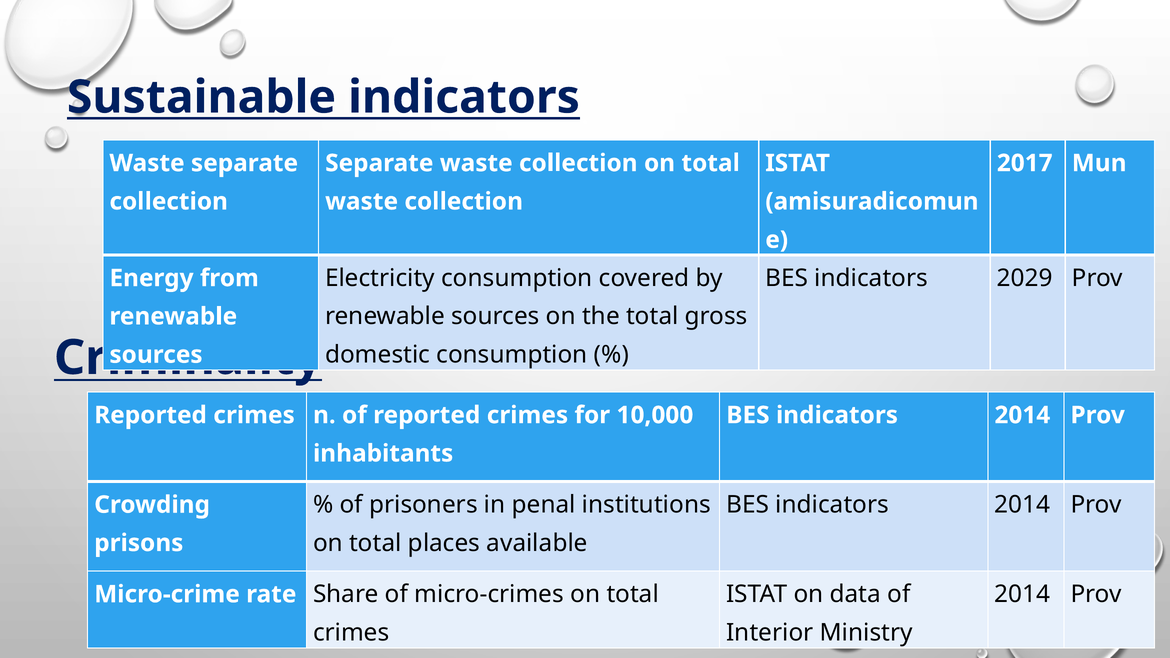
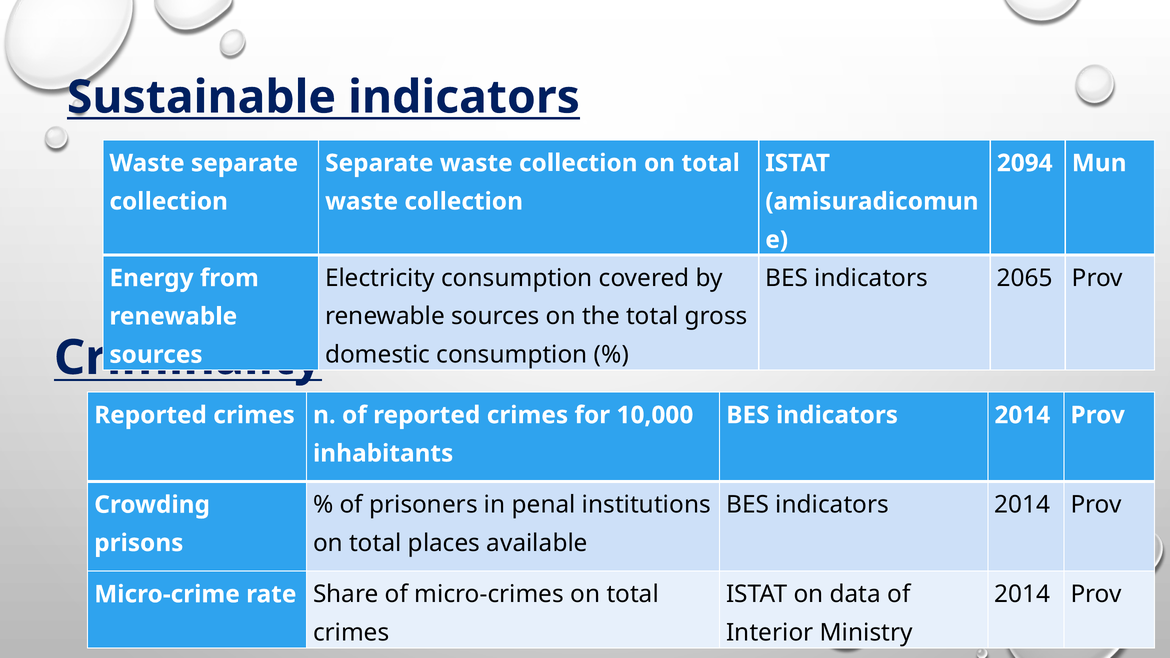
2017: 2017 -> 2094
2029: 2029 -> 2065
